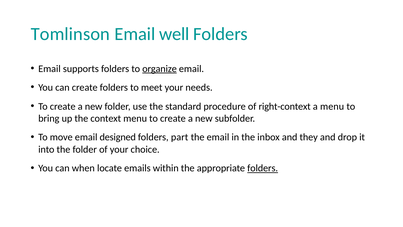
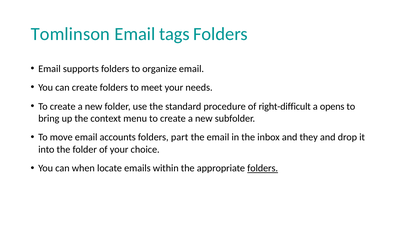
well: well -> tags
organize underline: present -> none
right-context: right-context -> right-difficult
a menu: menu -> opens
designed: designed -> accounts
